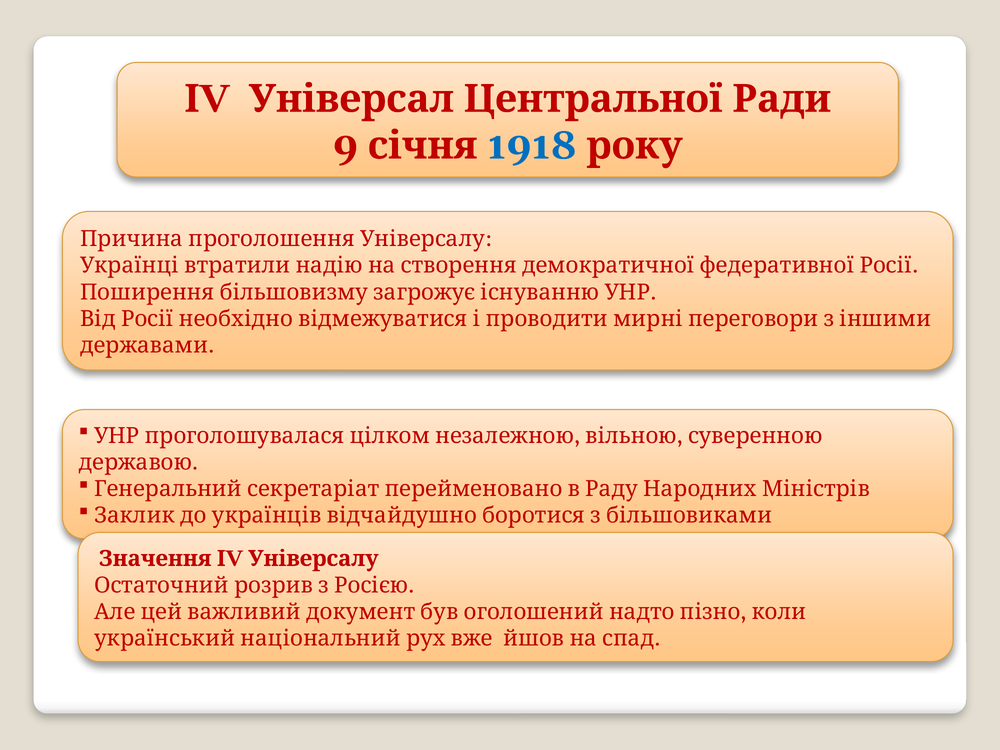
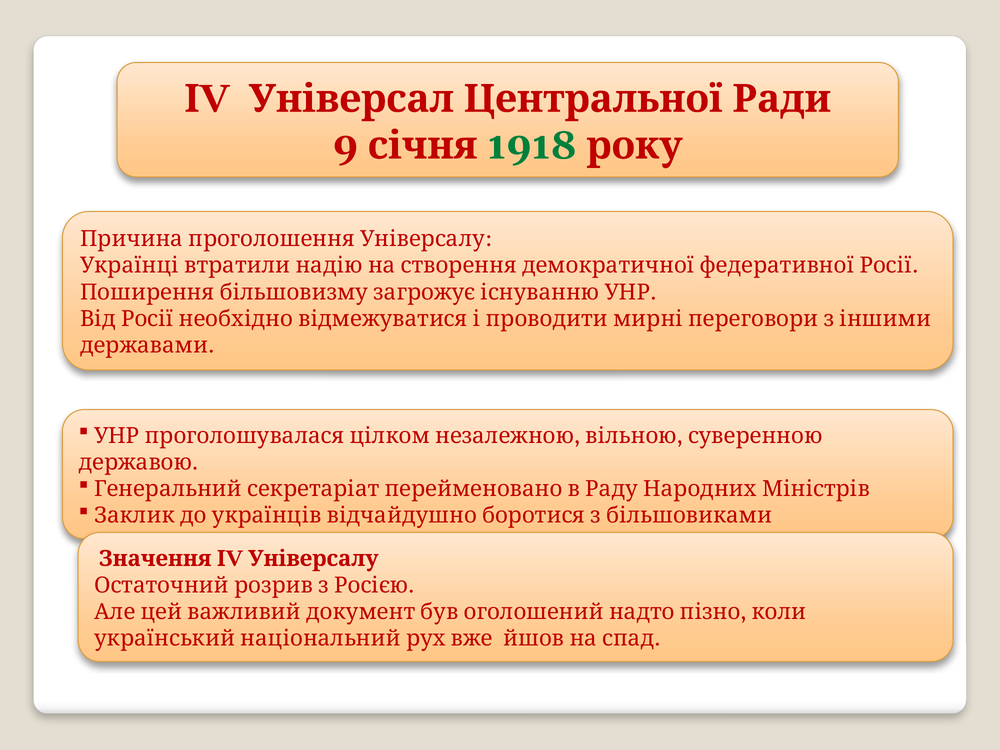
1918 colour: blue -> green
